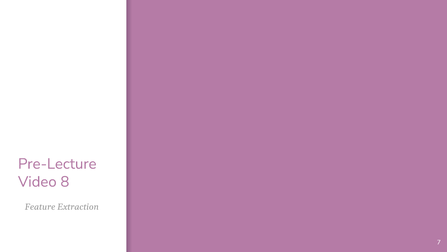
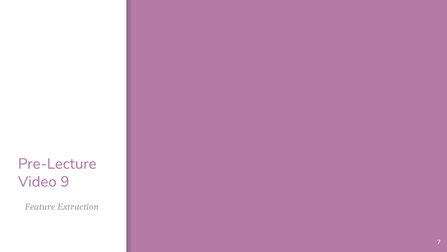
8: 8 -> 9
